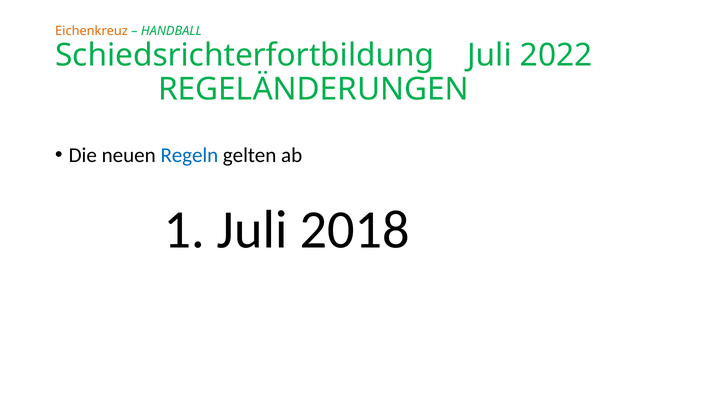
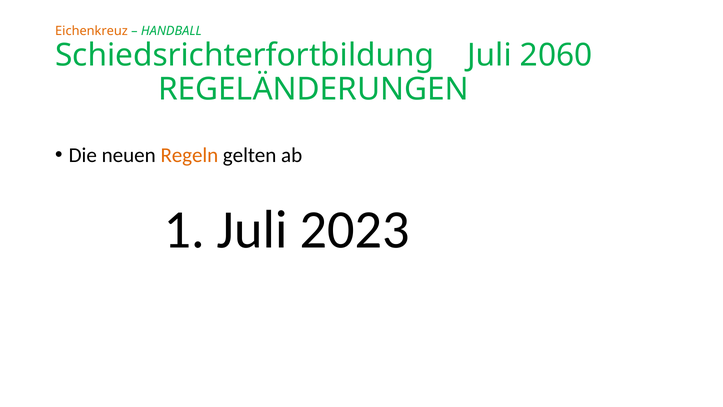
2022: 2022 -> 2060
Regeln colour: blue -> orange
2018: 2018 -> 2023
